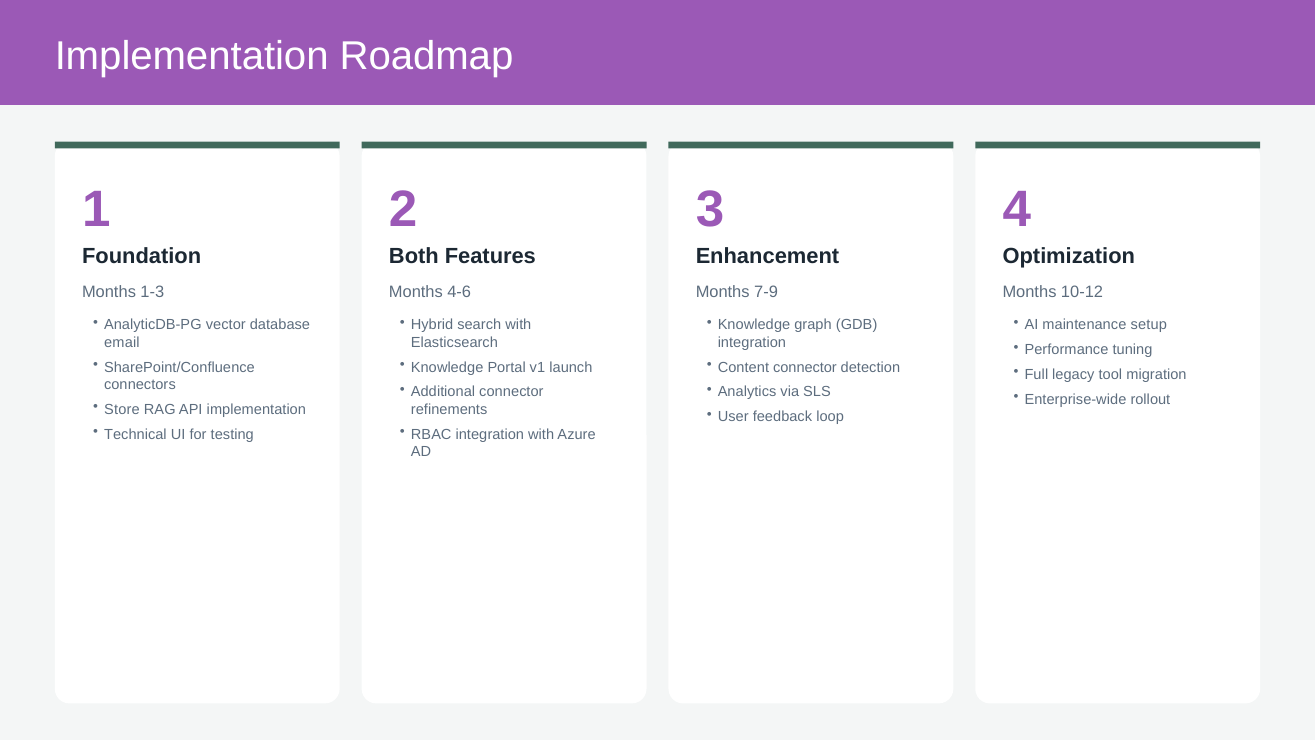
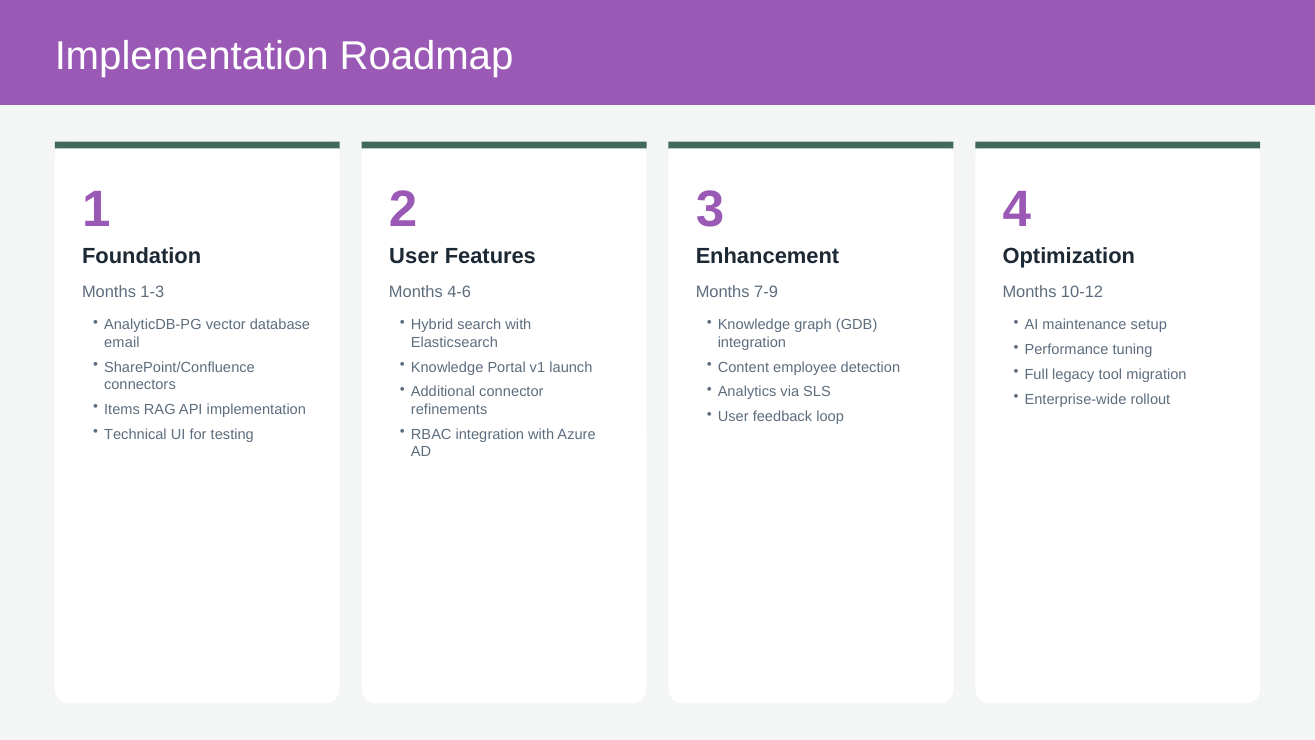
Both at (414, 257): Both -> User
Content connector: connector -> employee
Store: Store -> Items
